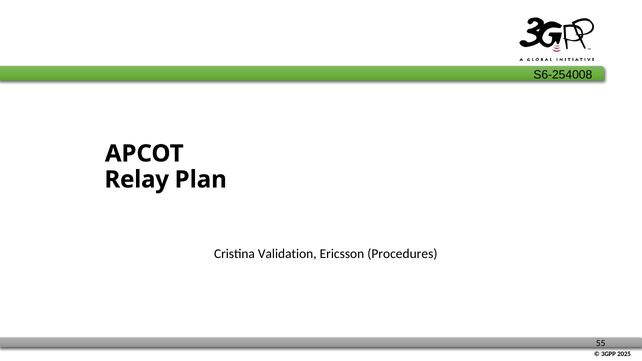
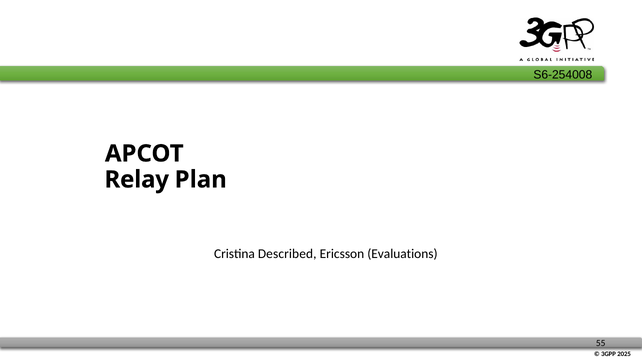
Validation: Validation -> Described
Procedures: Procedures -> Evaluations
